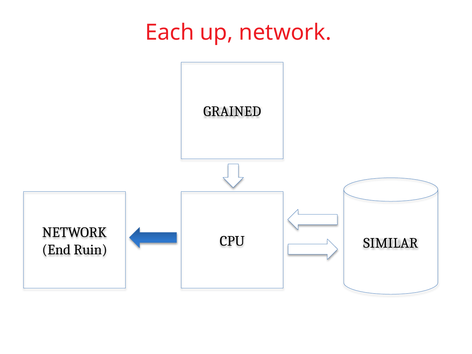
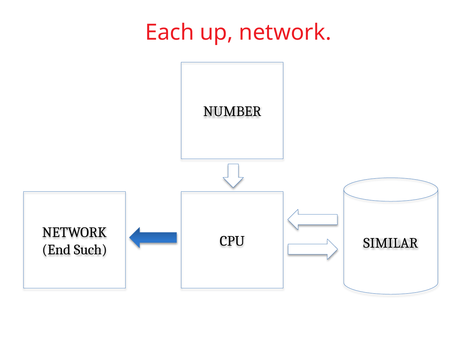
GRAINED: GRAINED -> NUMBER
Ruin: Ruin -> Such
